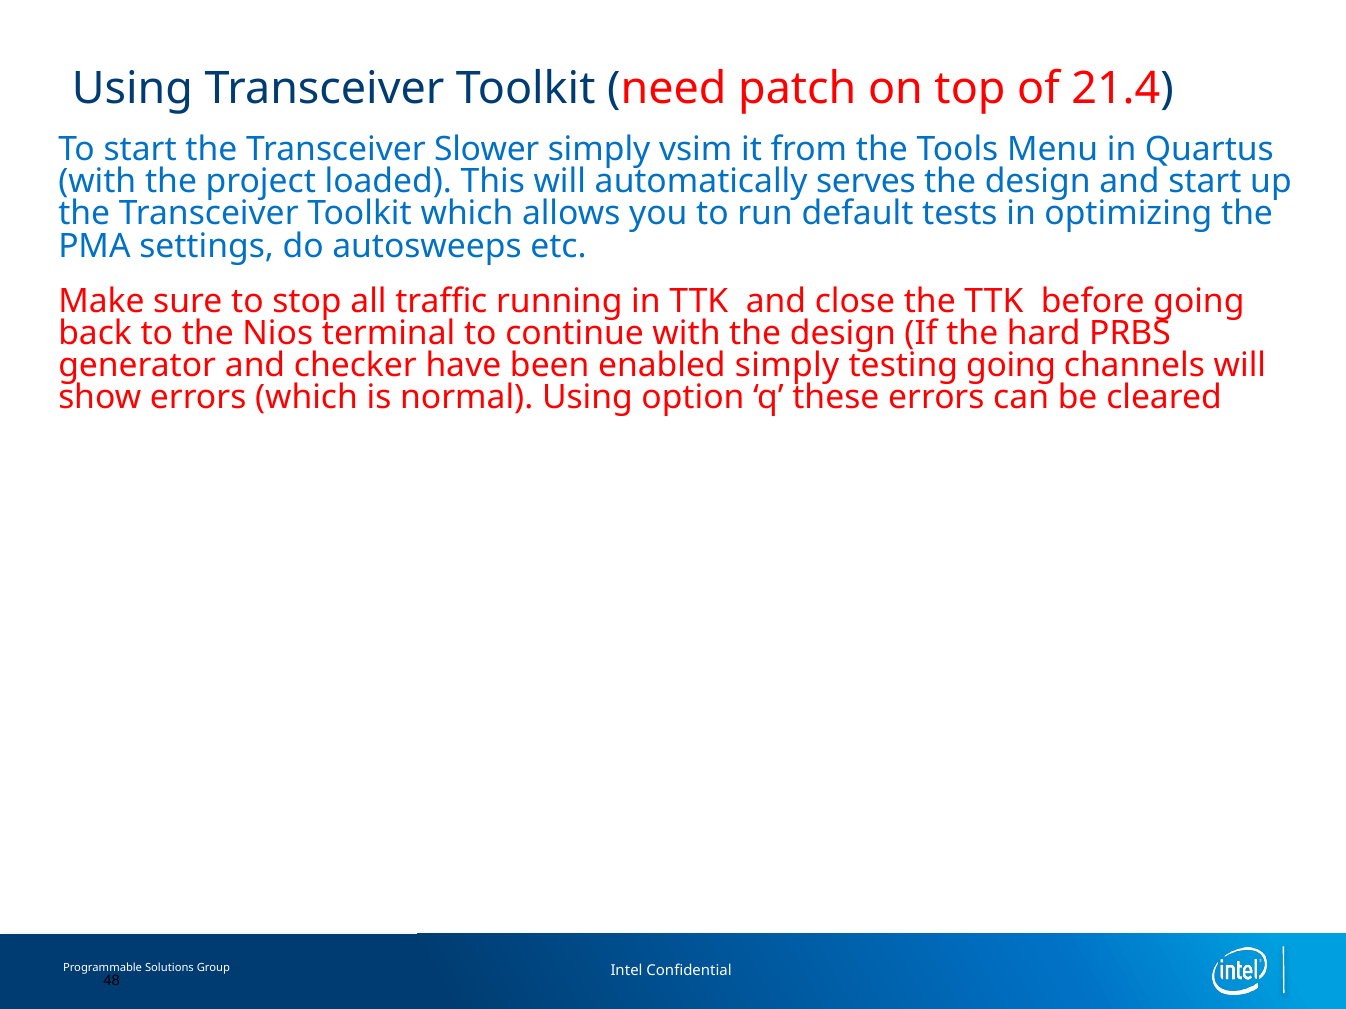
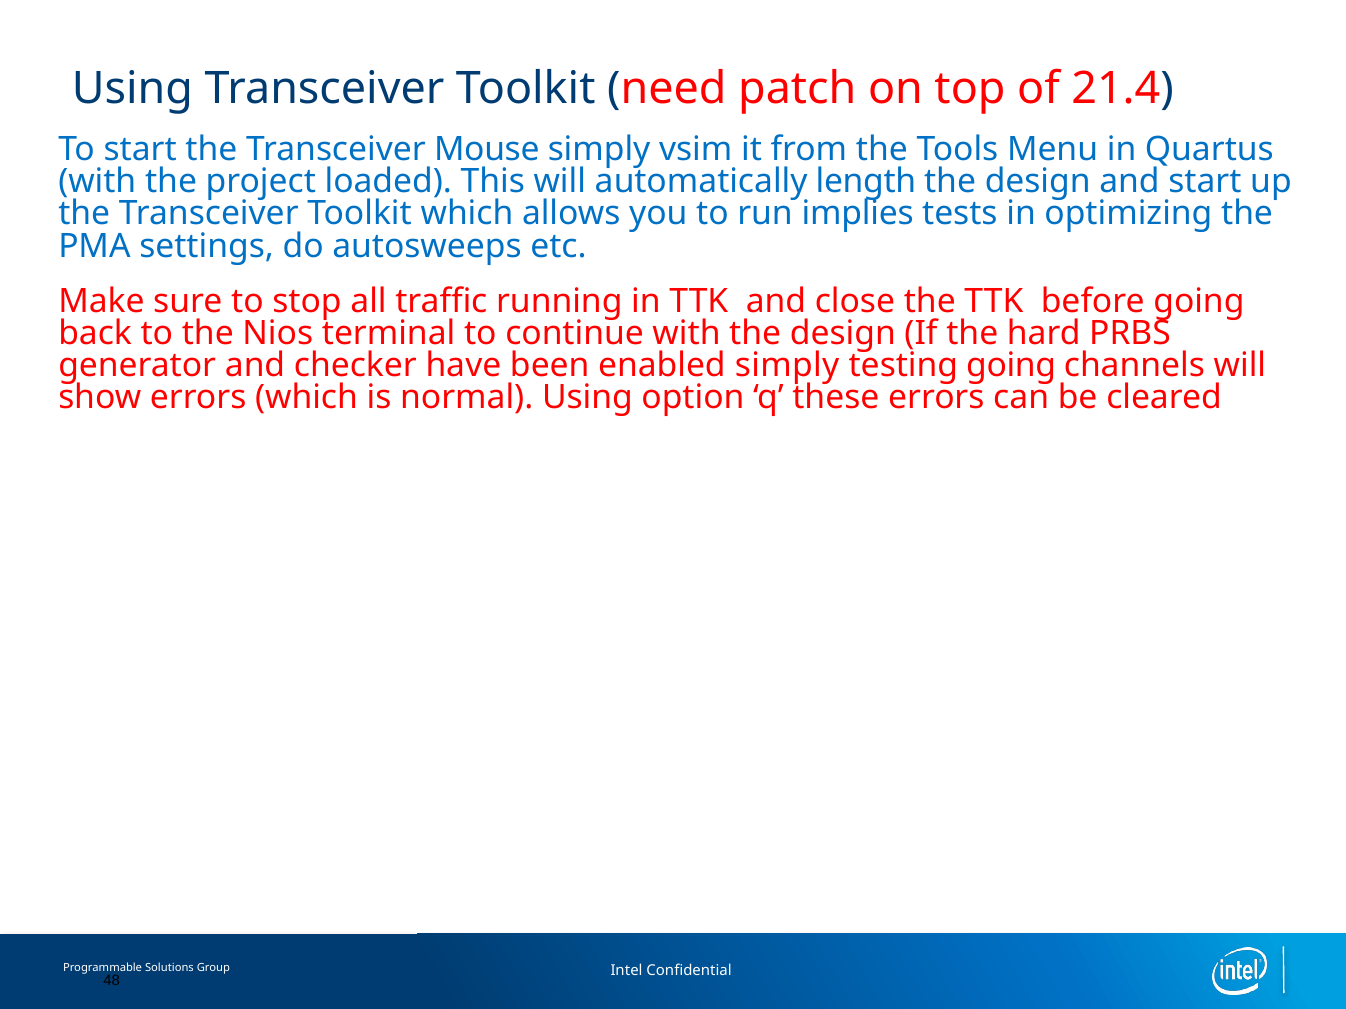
Slower: Slower -> Mouse
serves: serves -> length
default: default -> implies
